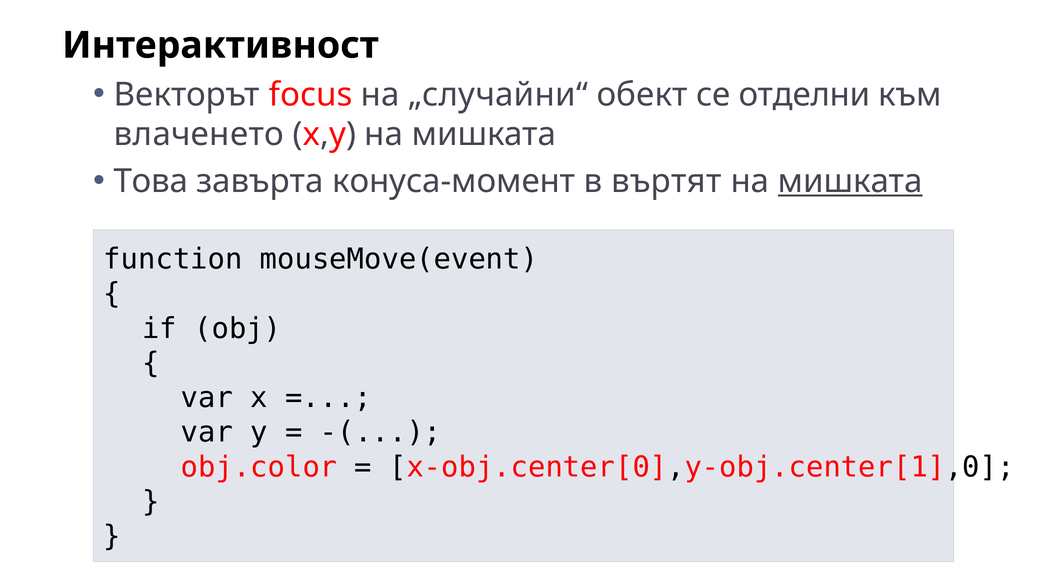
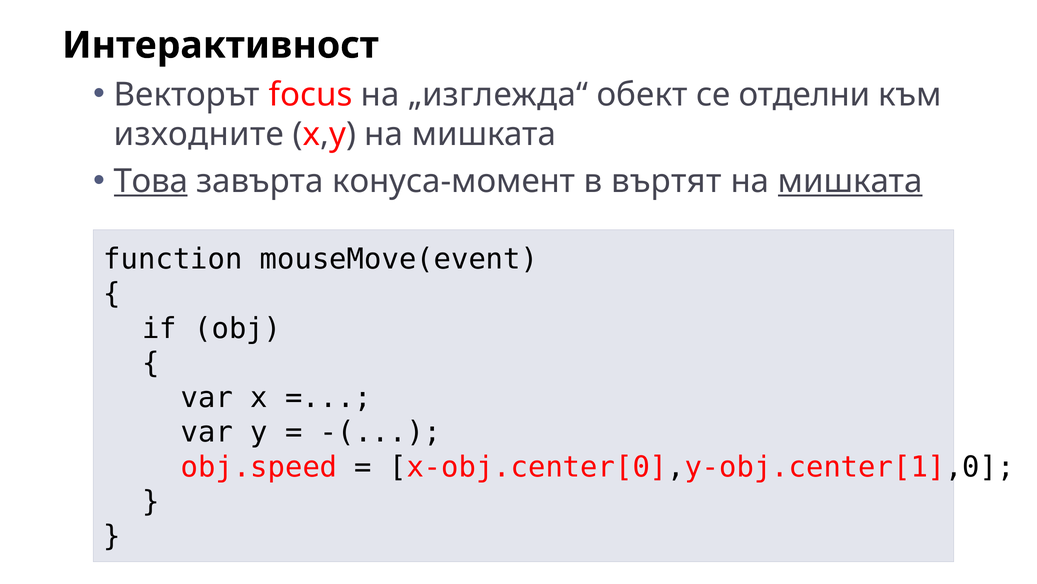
„случайни“: „случайни“ -> „изглежда“
влаченето: влаченето -> изходните
Това underline: none -> present
obj.color: obj.color -> obj.speed
